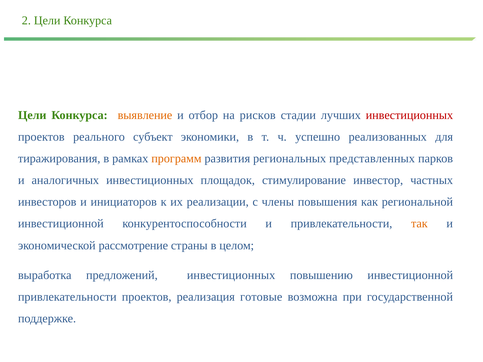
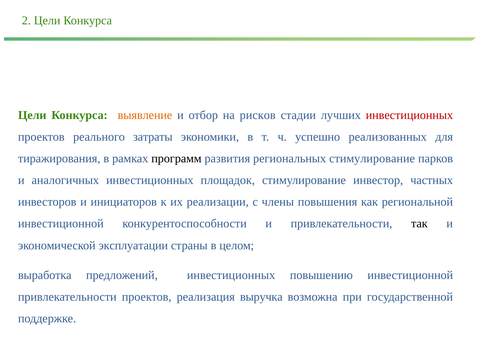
субъект: субъект -> затраты
программ colour: orange -> black
региональных представленных: представленных -> стимулирование
так colour: orange -> black
рассмотрение: рассмотрение -> эксплуатации
готовые: готовые -> выручка
